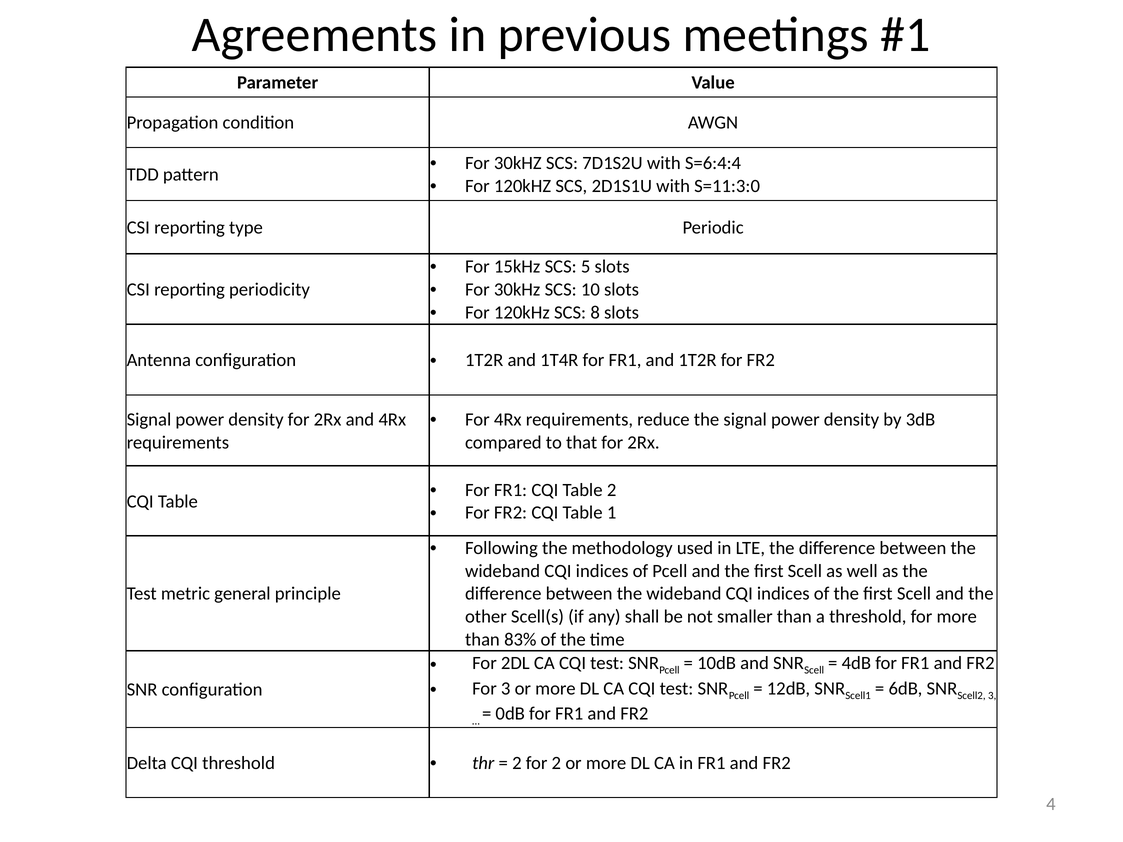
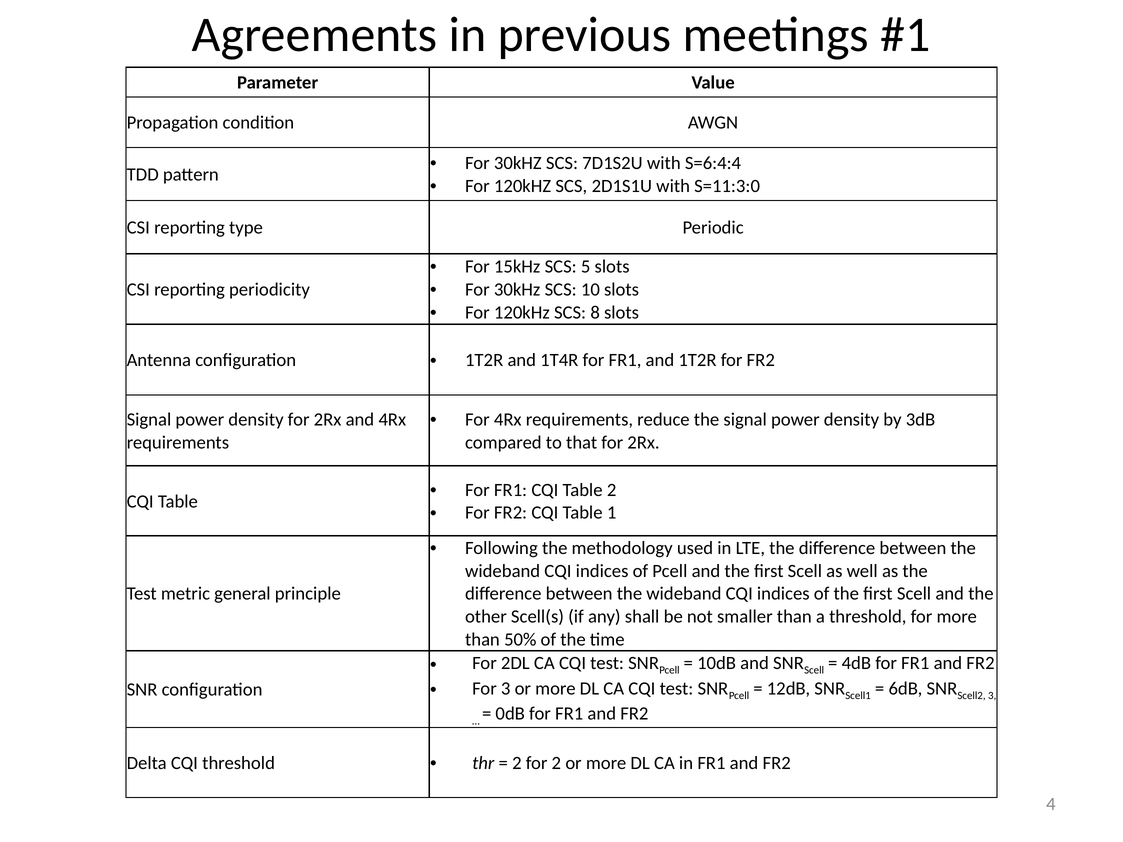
83%: 83% -> 50%
